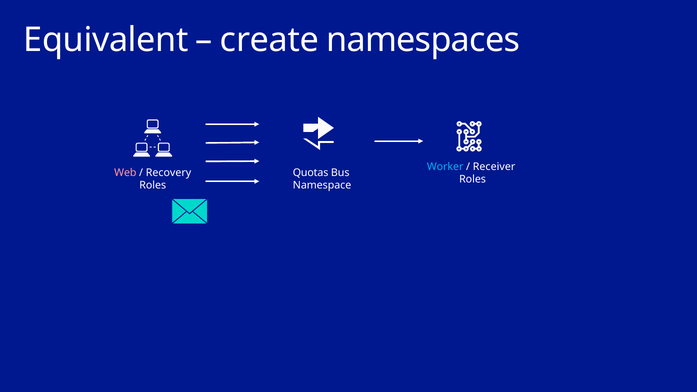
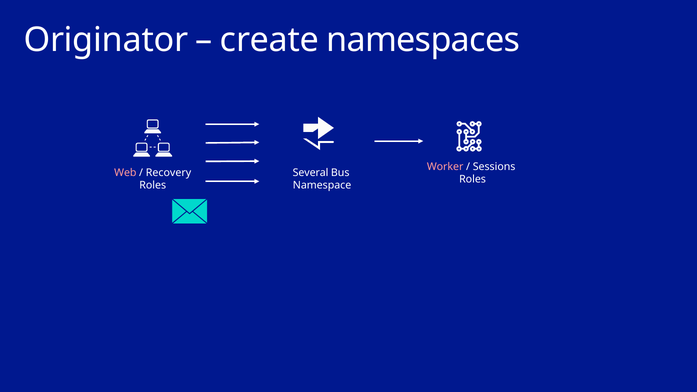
Equivalent: Equivalent -> Originator
Worker colour: light blue -> pink
Receiver: Receiver -> Sessions
Quotas: Quotas -> Several
